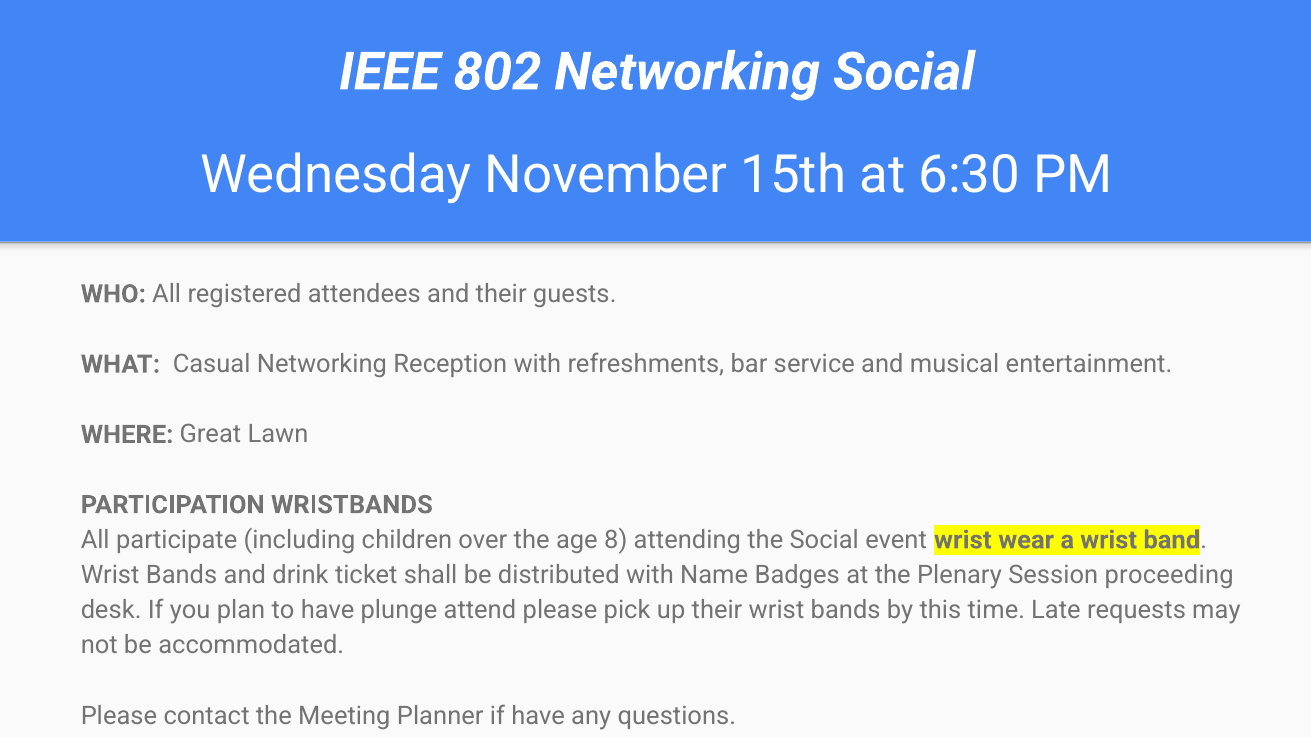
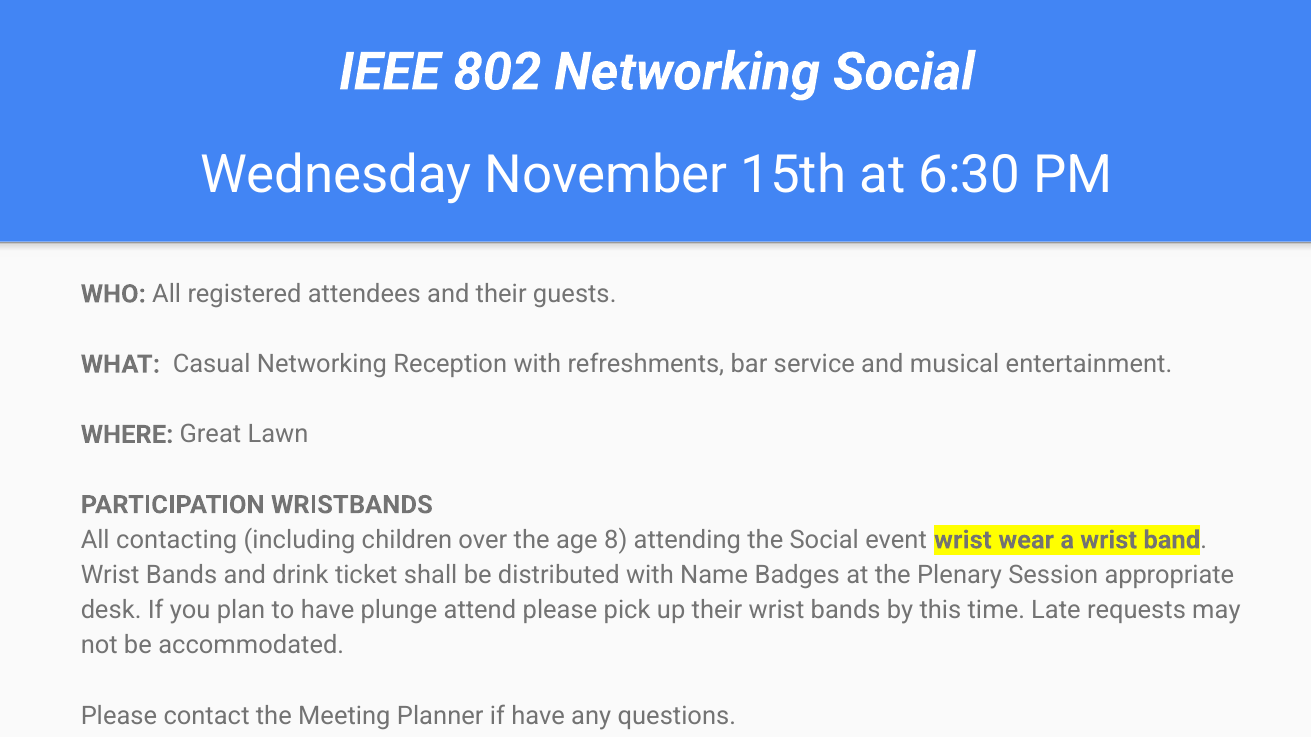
participate: participate -> contacting
proceeding: proceeding -> appropriate
